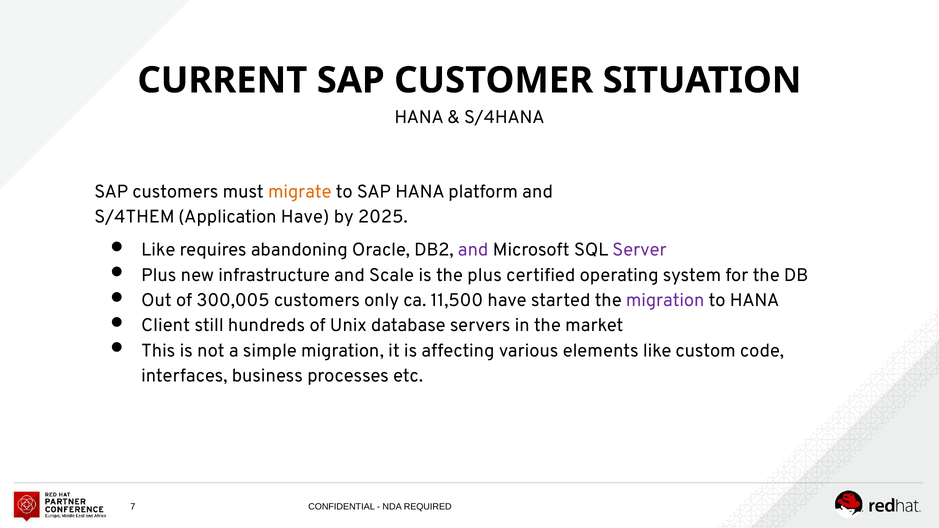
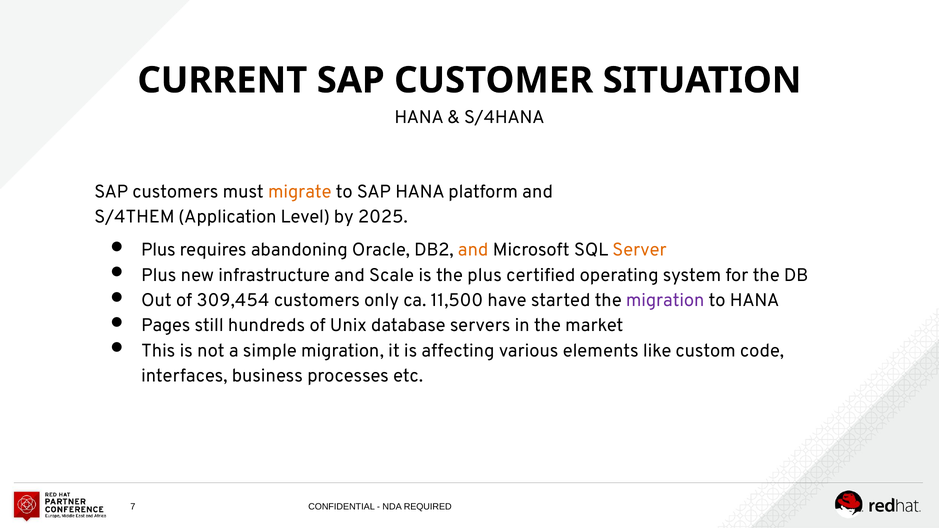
Application Have: Have -> Level
Like at (158, 250): Like -> Plus
and at (473, 250) colour: purple -> orange
Server colour: purple -> orange
300,005: 300,005 -> 309,454
Client: Client -> Pages
